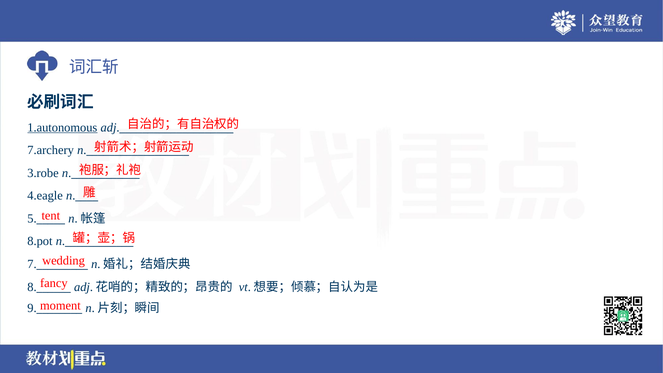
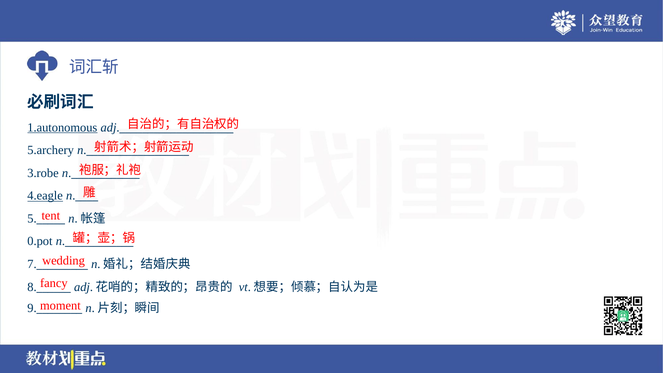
7.archery: 7.archery -> 5.archery
4.eagle underline: none -> present
8.pot: 8.pot -> 0.pot
